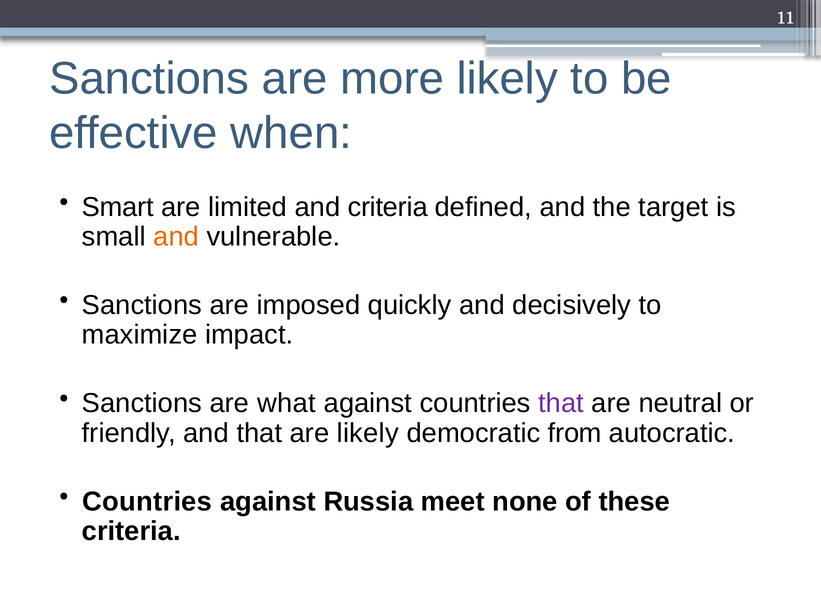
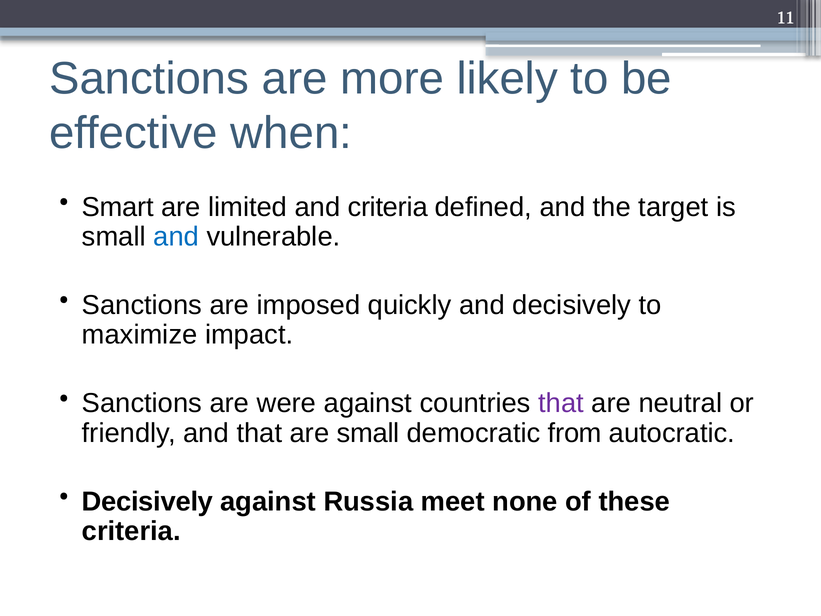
and at (176, 237) colour: orange -> blue
what: what -> were
are likely: likely -> small
Countries at (147, 501): Countries -> Decisively
